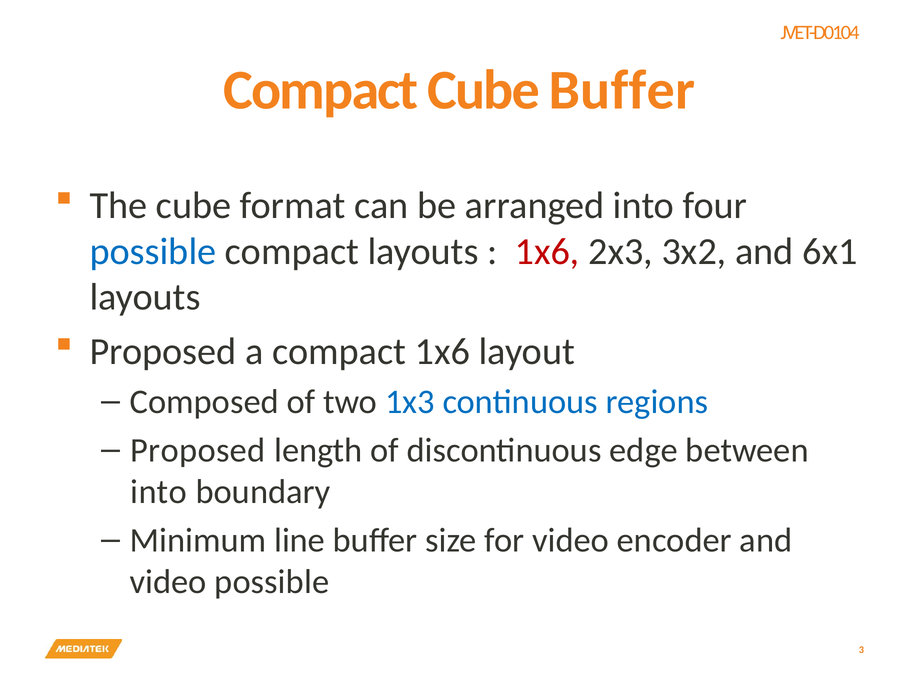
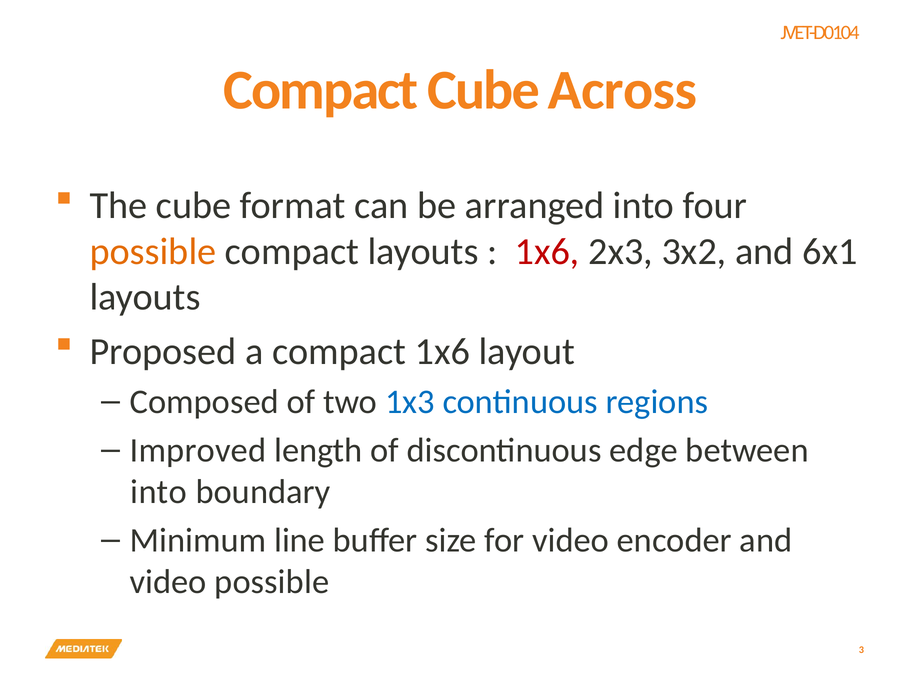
Cube Buffer: Buffer -> Across
possible at (153, 251) colour: blue -> orange
Proposed at (198, 451): Proposed -> Improved
